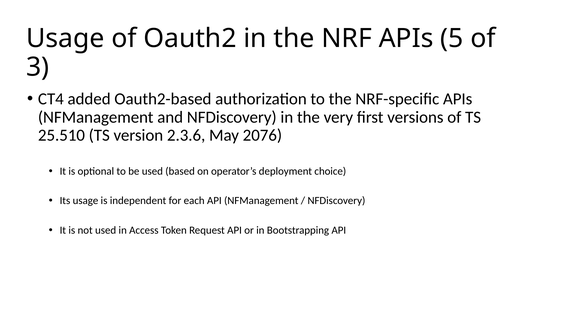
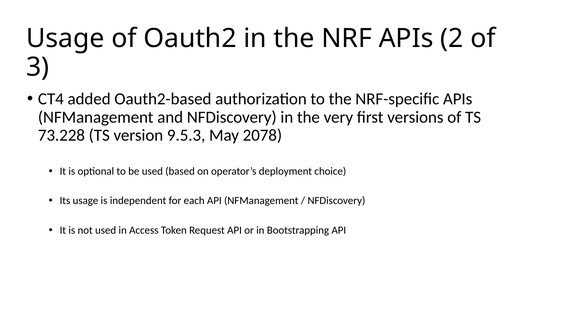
5: 5 -> 2
25.510: 25.510 -> 73.228
2.3.6: 2.3.6 -> 9.5.3
2076: 2076 -> 2078
